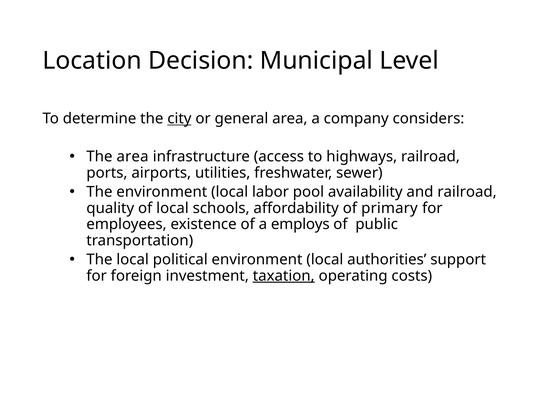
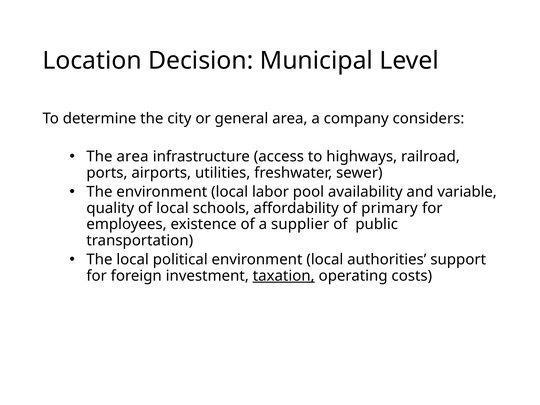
city underline: present -> none
and railroad: railroad -> variable
employs: employs -> supplier
